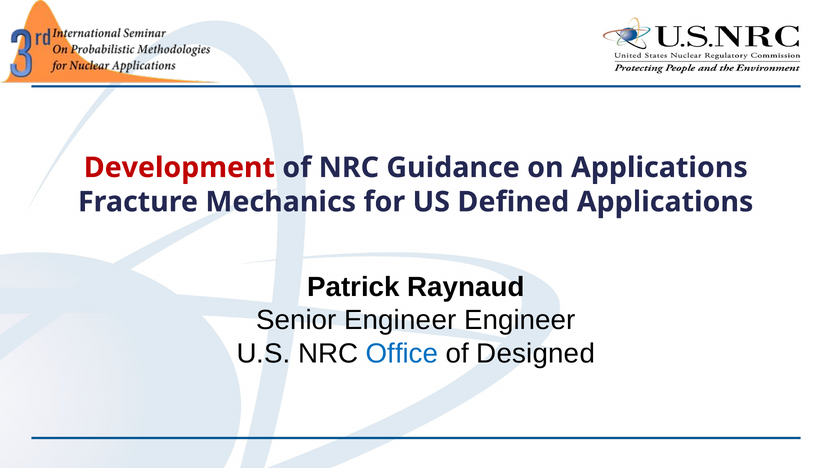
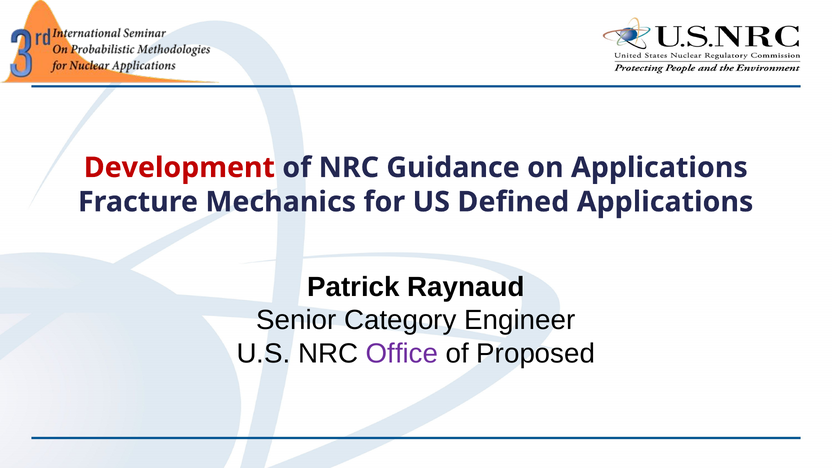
Senior Engineer: Engineer -> Category
Office colour: blue -> purple
Designed: Designed -> Proposed
